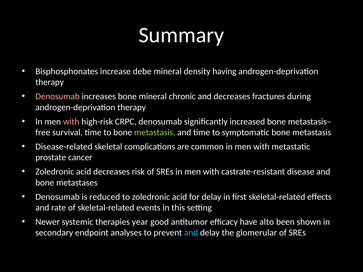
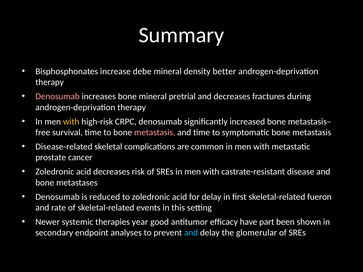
having: having -> better
chronic: chronic -> pretrial
with at (71, 122) colour: pink -> yellow
metastasis at (155, 133) colour: light green -> pink
effects: effects -> fueron
alto: alto -> part
